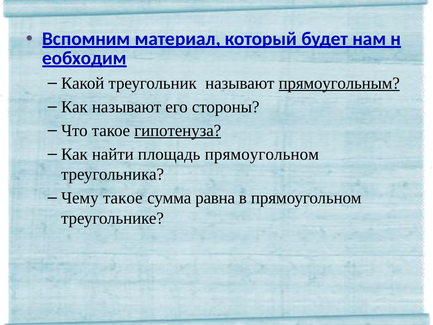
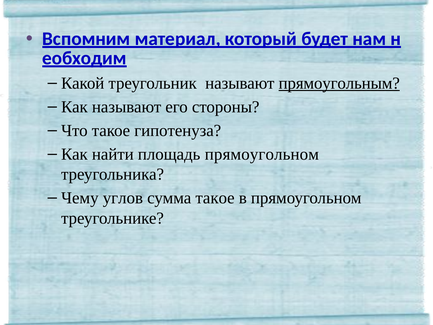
гипотенуза underline: present -> none
Чему такое: такое -> углов
сумма равна: равна -> такое
